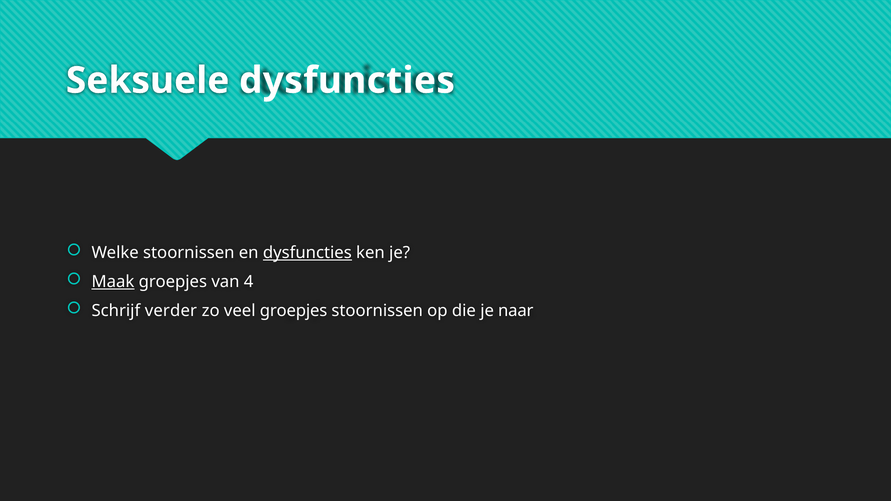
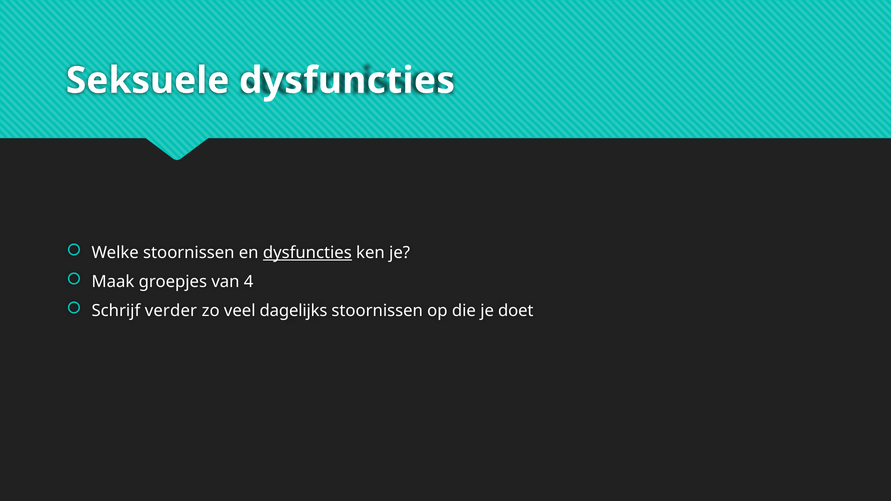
Maak underline: present -> none
veel groepjes: groepjes -> dagelijks
naar: naar -> doet
